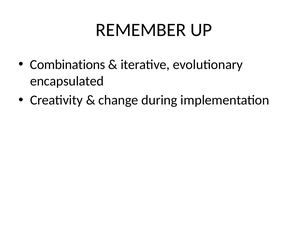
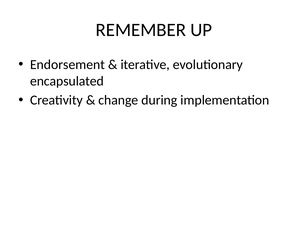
Combinations: Combinations -> Endorsement
